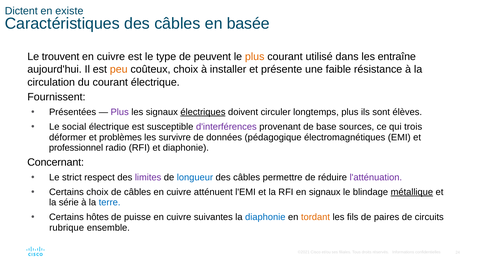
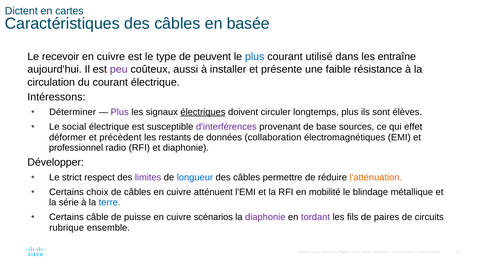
existe: existe -> cartes
trouvent: trouvent -> recevoir
plus at (255, 57) colour: orange -> blue
peu colour: orange -> purple
coûteux choix: choix -> aussi
Fournissent: Fournissent -> Intéressons
Présentées: Présentées -> Déterminer
trois: trois -> effet
problèmes: problèmes -> précèdent
survivre: survivre -> restants
pédagogique: pédagogique -> collaboration
Concernant: Concernant -> Développer
l'atténuation colour: purple -> orange
en signaux: signaux -> mobilité
métallique underline: present -> none
hôtes: hôtes -> câble
suivantes: suivantes -> scénarios
diaphonie at (265, 217) colour: blue -> purple
tordant colour: orange -> purple
